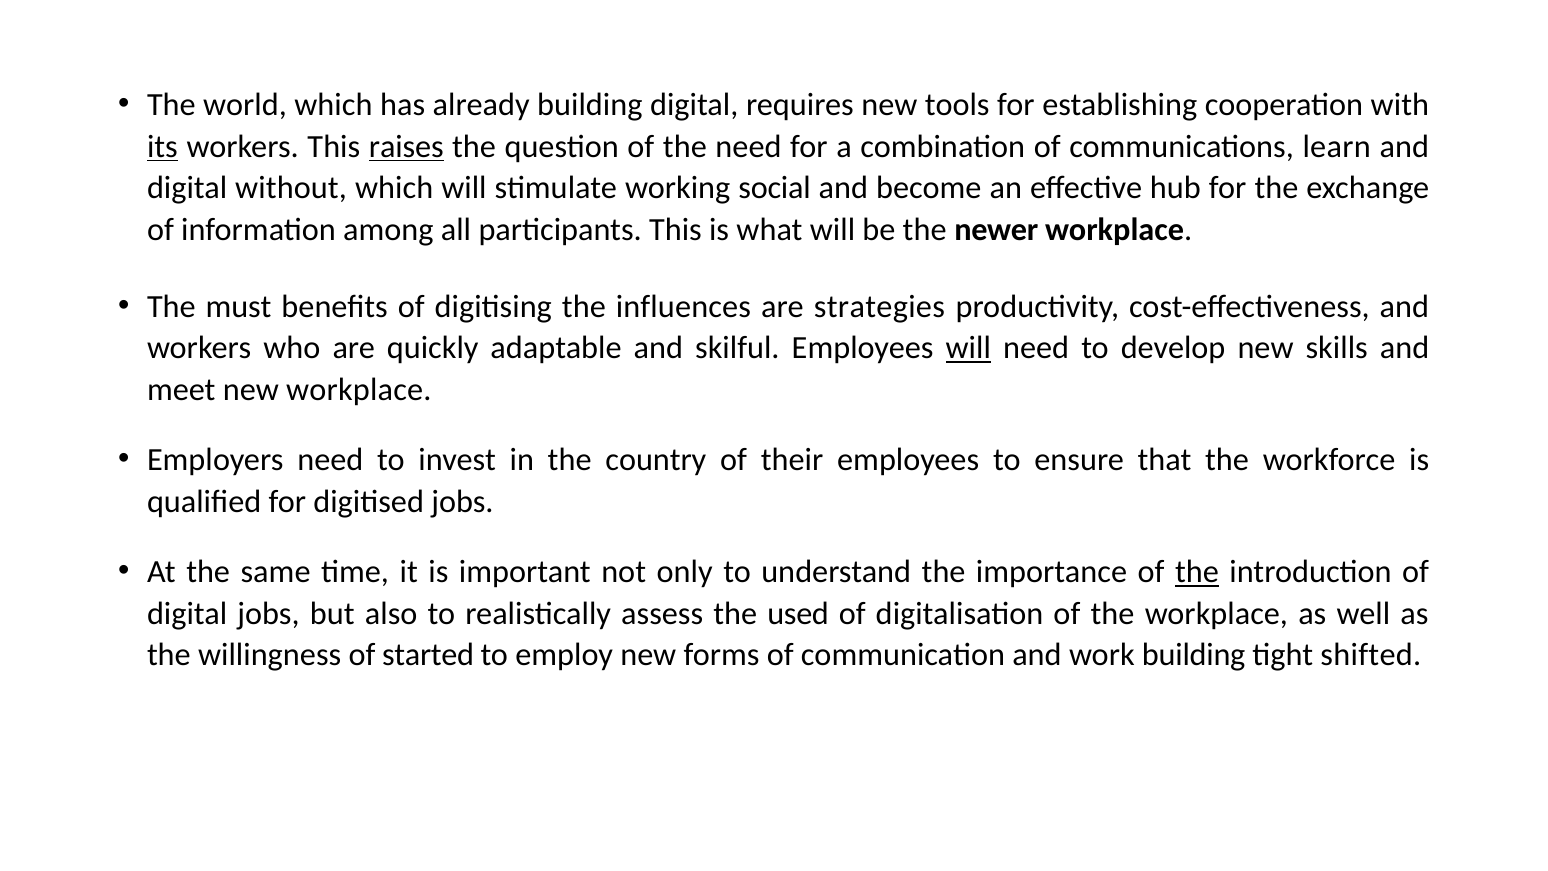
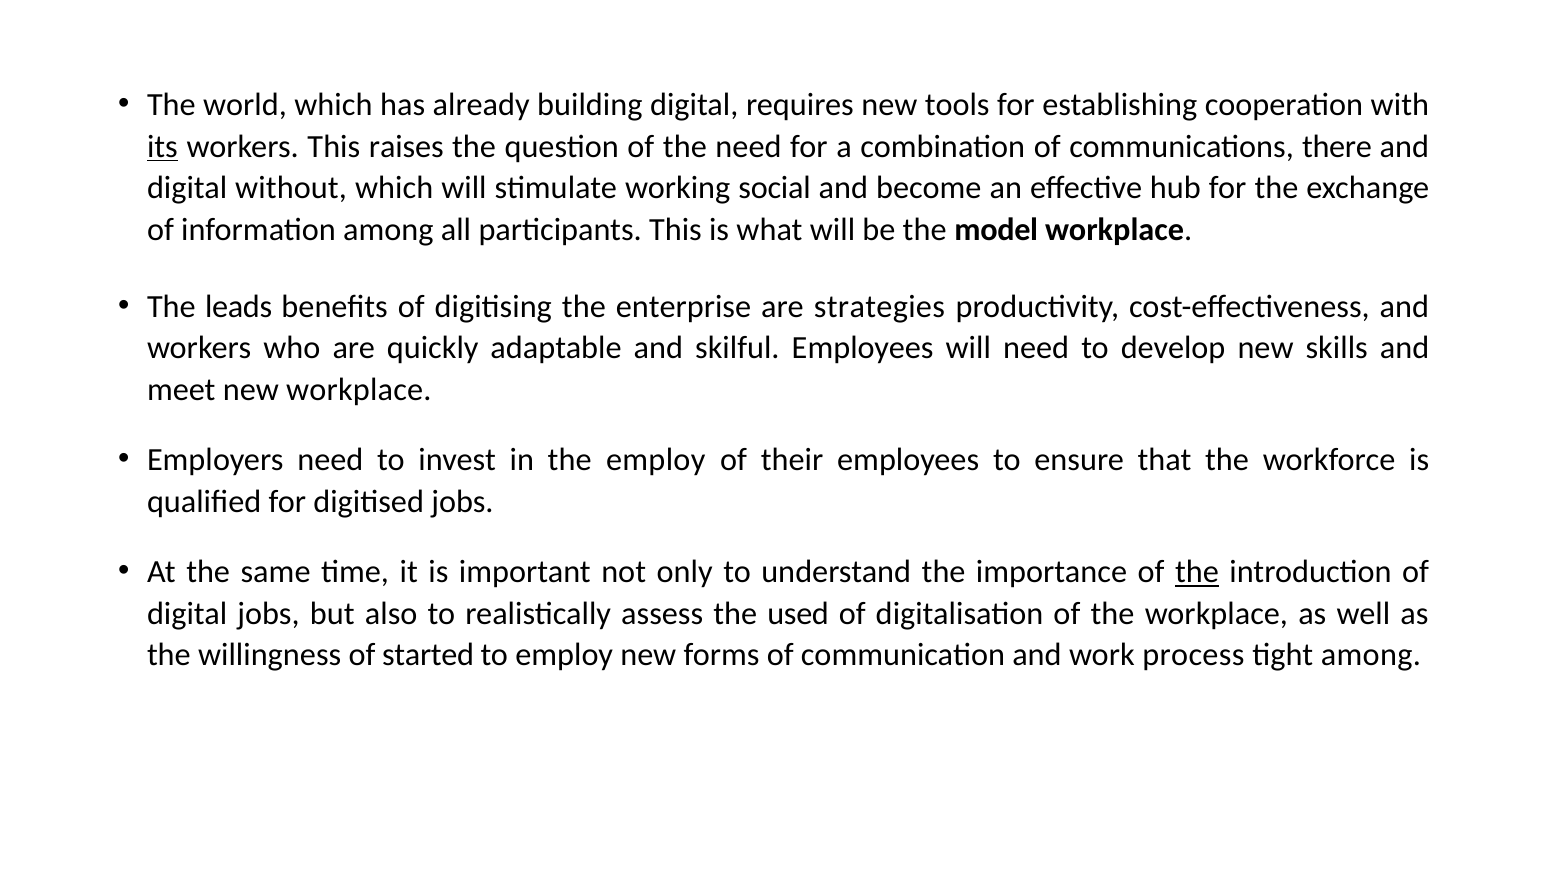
raises underline: present -> none
learn: learn -> there
newer: newer -> model
must: must -> leads
influences: influences -> enterprise
will at (968, 348) underline: present -> none
the country: country -> employ
work building: building -> process
tight shifted: shifted -> among
